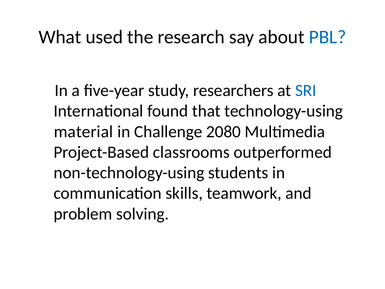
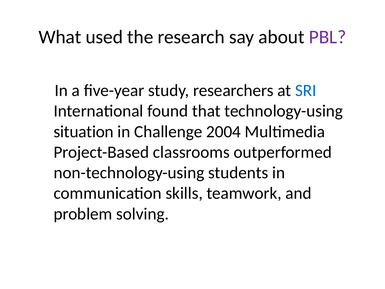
PBL colour: blue -> purple
material: material -> situation
2080: 2080 -> 2004
